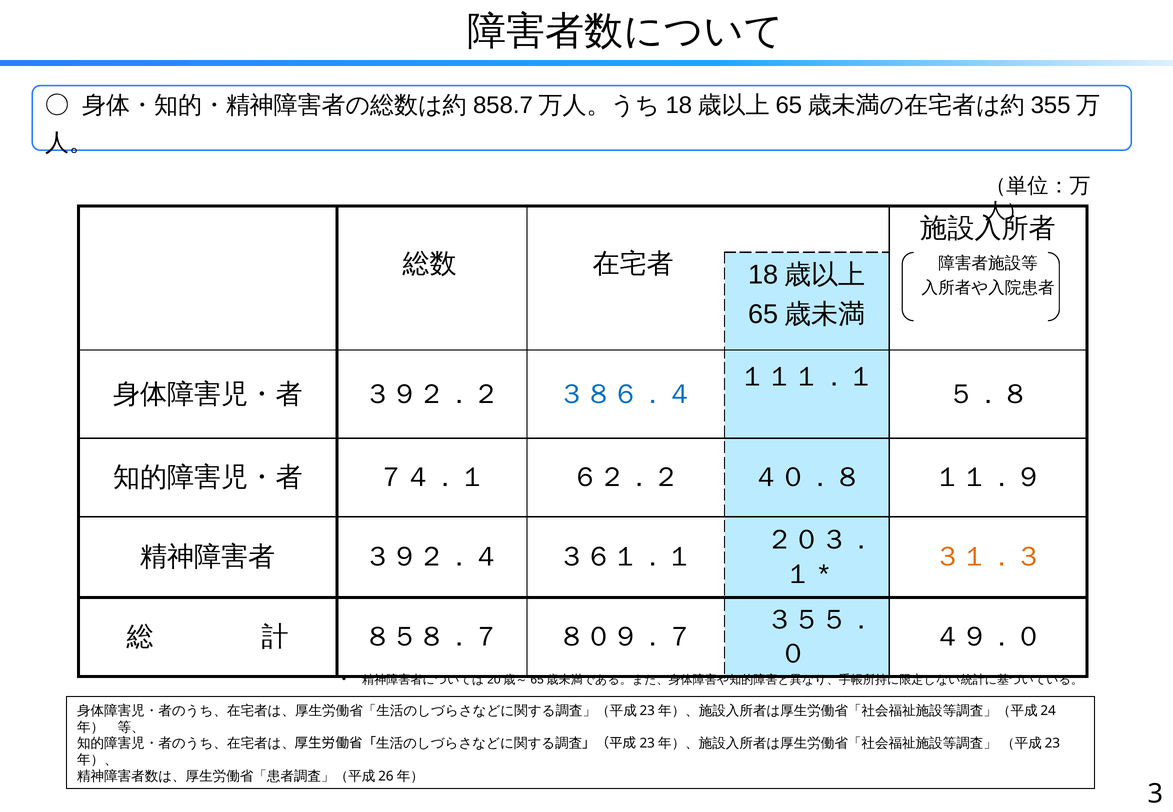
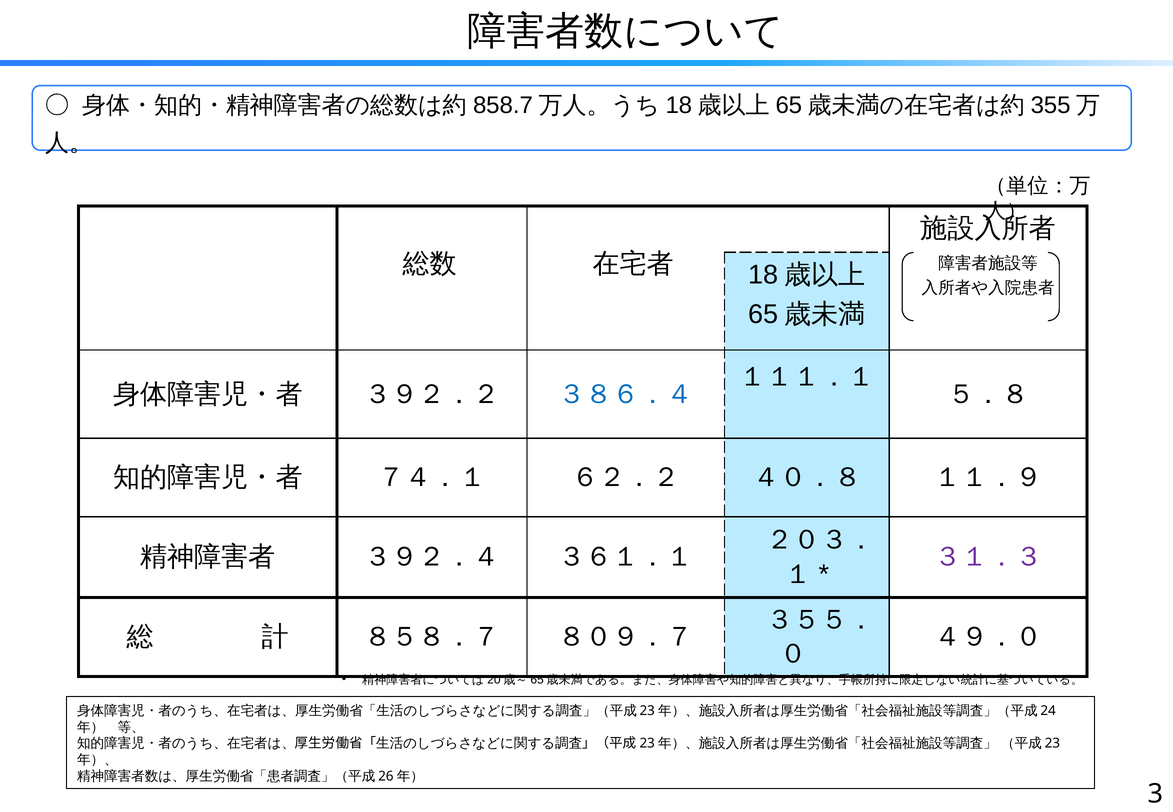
３１．３ colour: orange -> purple
